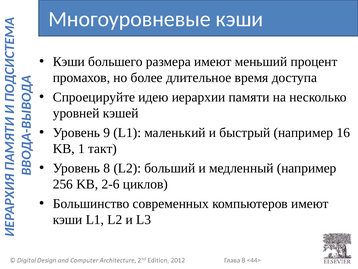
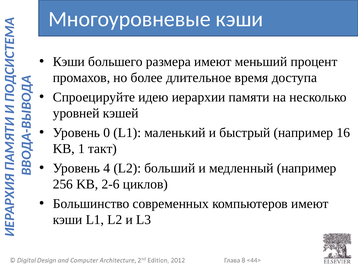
9: 9 -> 0
Уровень 8: 8 -> 4
